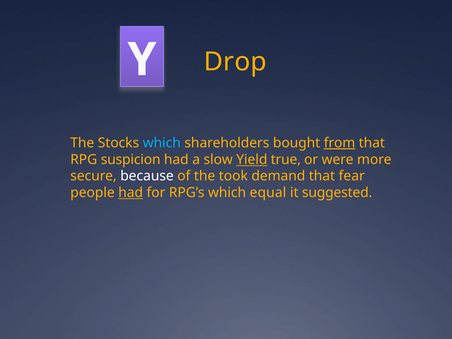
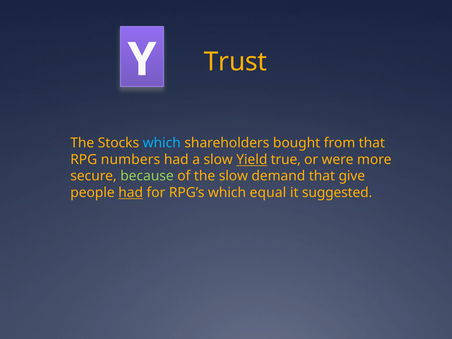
Drop: Drop -> Trust
from underline: present -> none
suspicion: suspicion -> numbers
because colour: white -> light green
the took: took -> slow
fear: fear -> give
